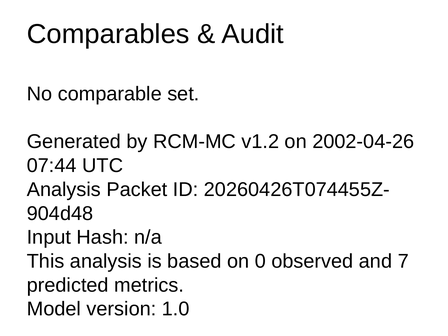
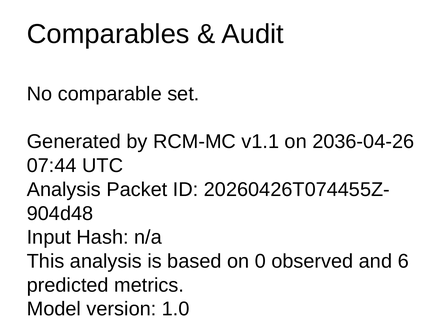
v1.2: v1.2 -> v1.1
2002-04-26: 2002-04-26 -> 2036-04-26
7: 7 -> 6
